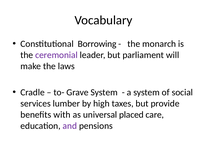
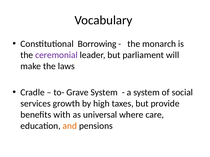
lumber: lumber -> growth
placed: placed -> where
and colour: purple -> orange
